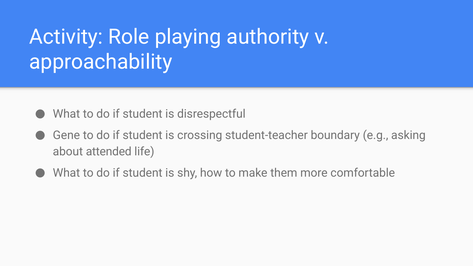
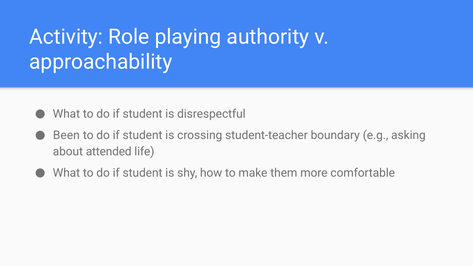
Gene: Gene -> Been
